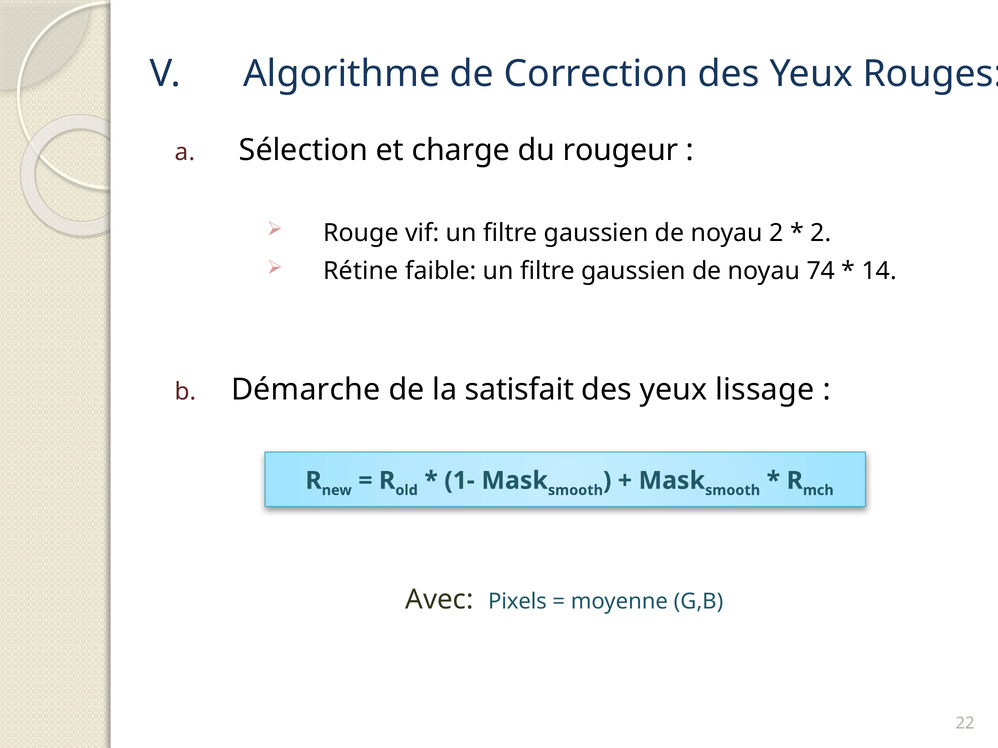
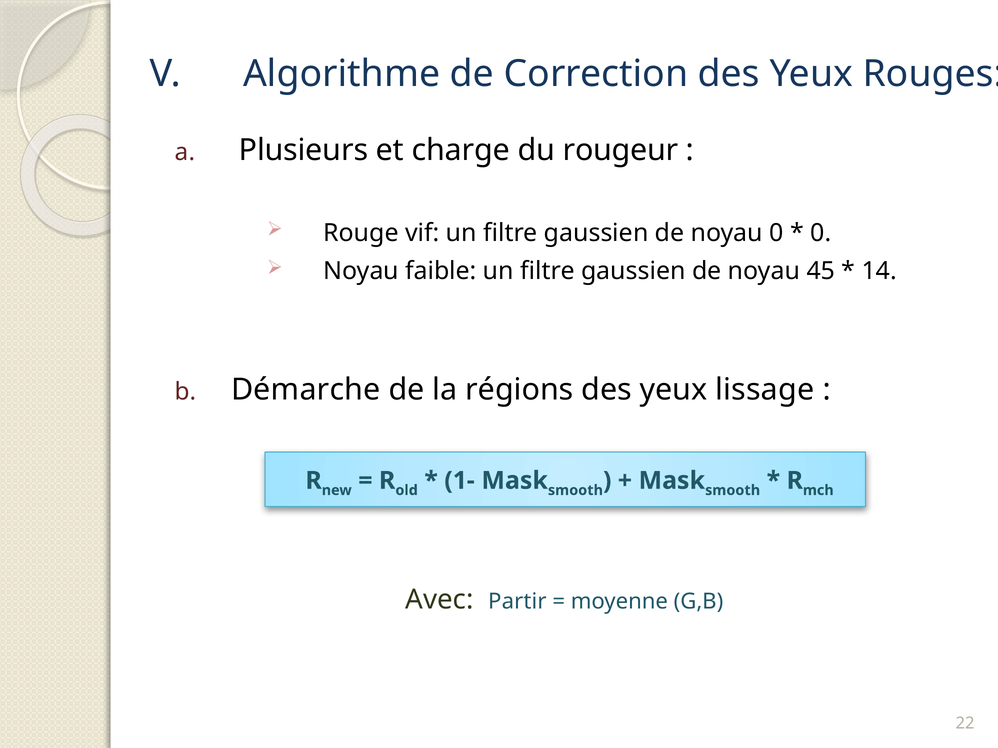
Sélection: Sélection -> Plusieurs
noyau 2: 2 -> 0
2 at (821, 233): 2 -> 0
Rétine at (361, 271): Rétine -> Noyau
74: 74 -> 45
satisfait: satisfait -> régions
Pixels: Pixels -> Partir
